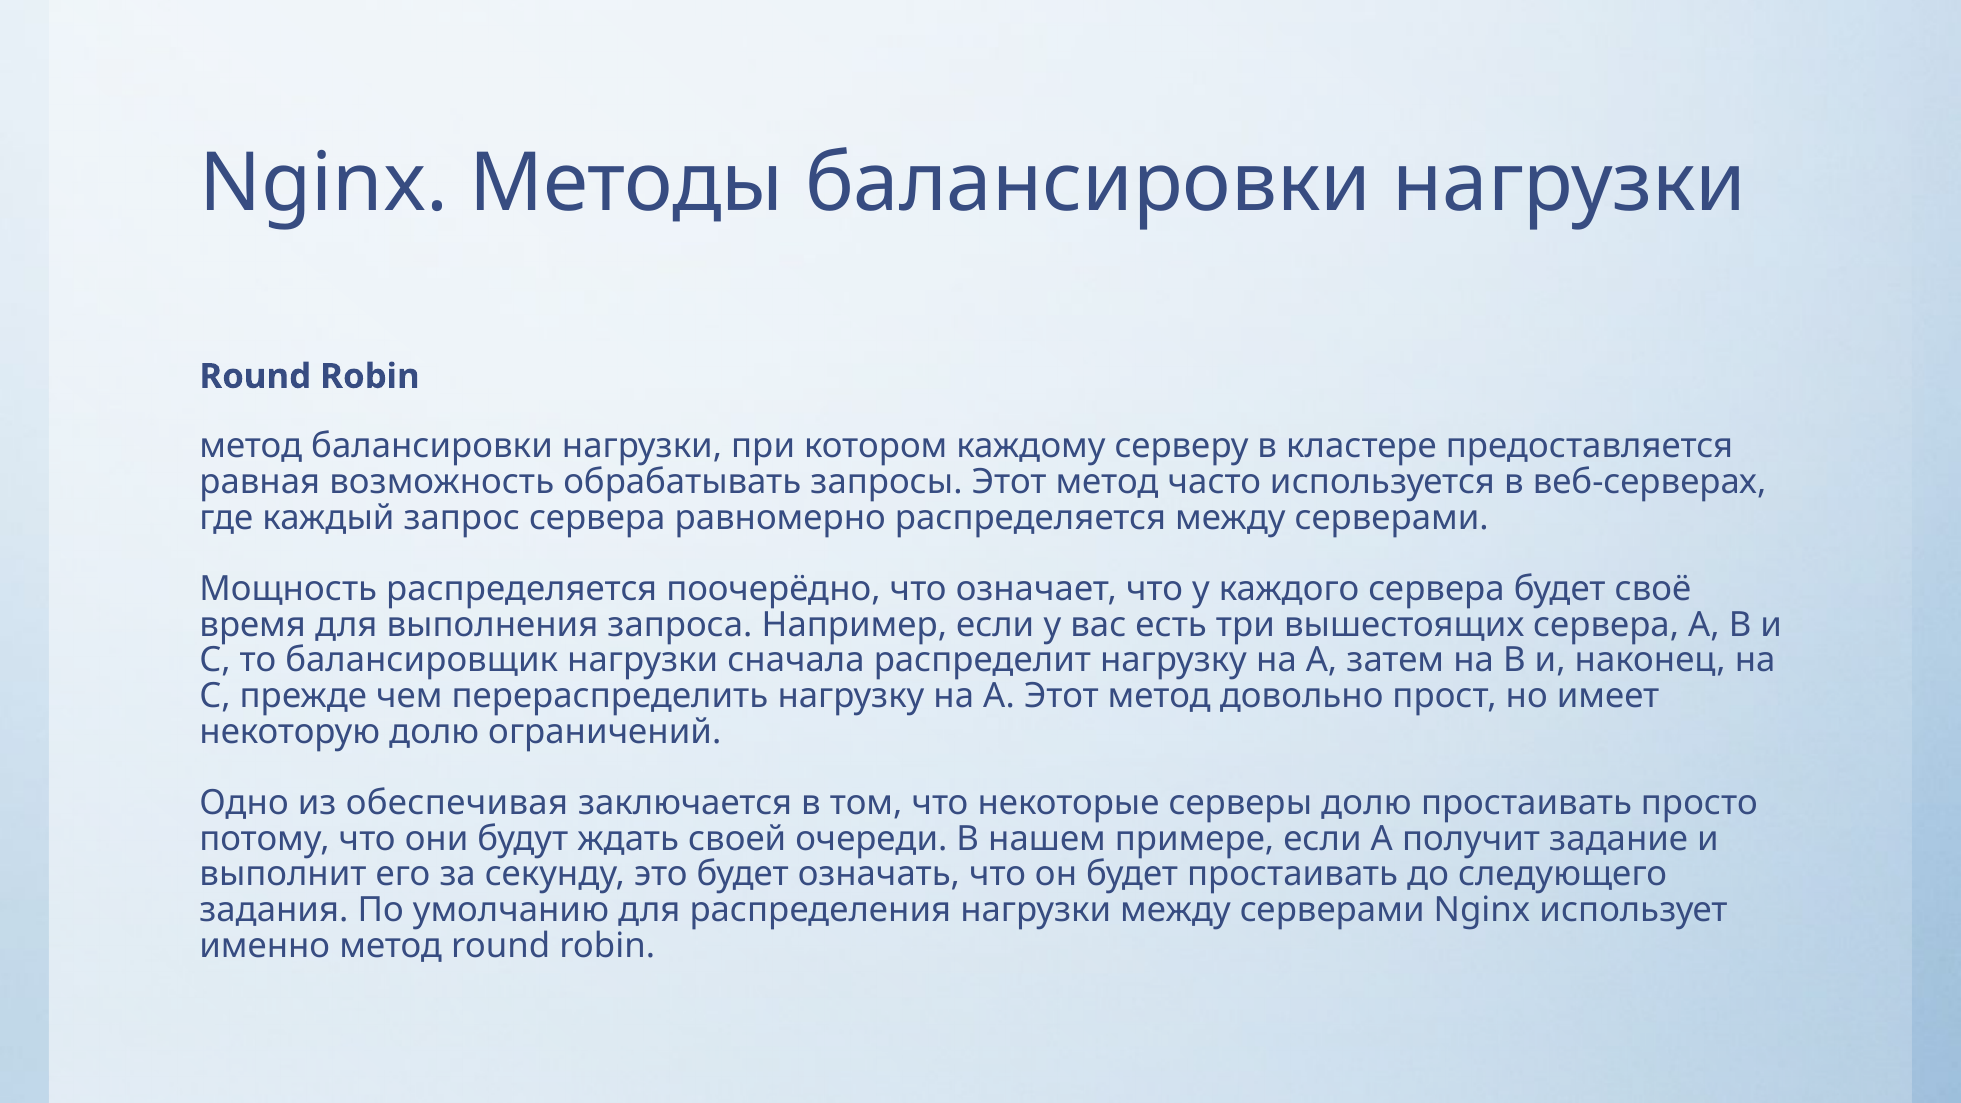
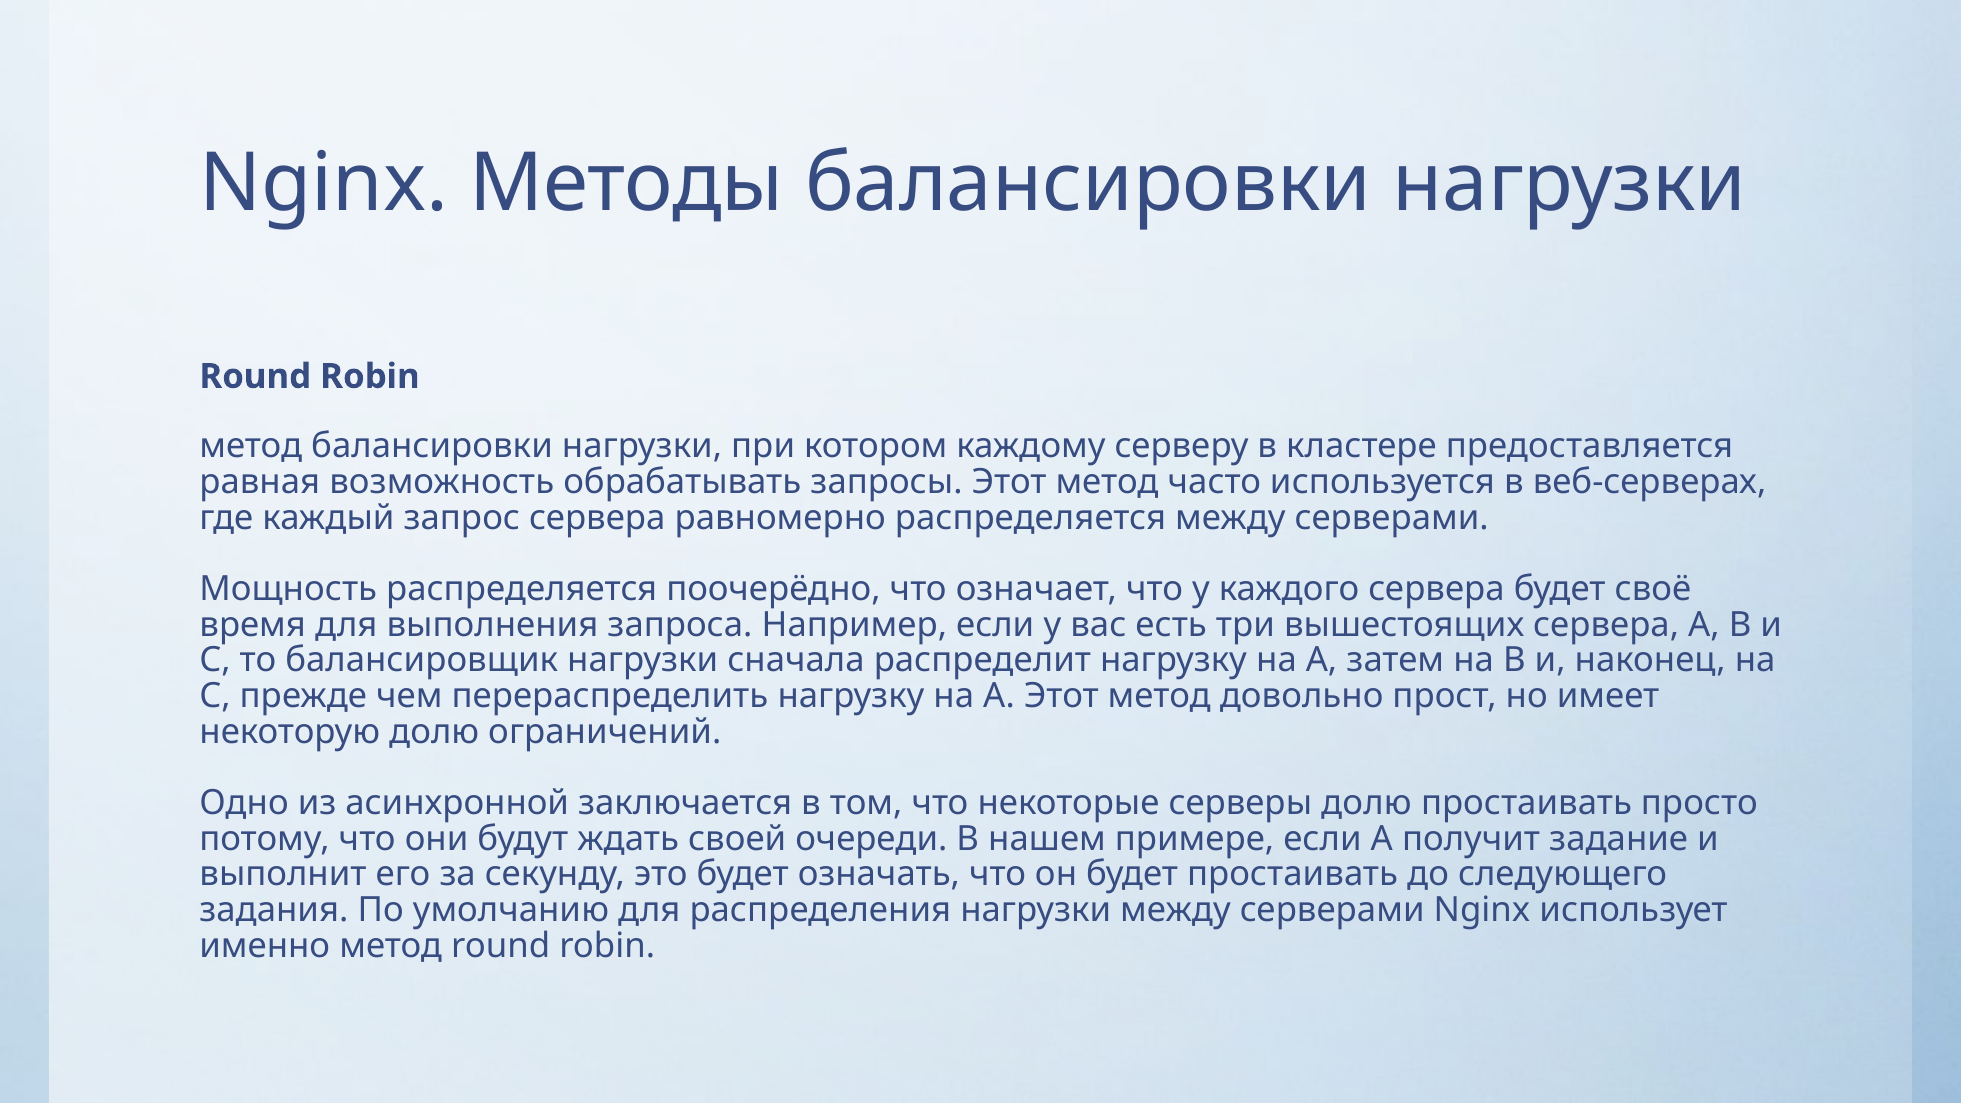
обеспечивая: обеспечивая -> асинхронной
